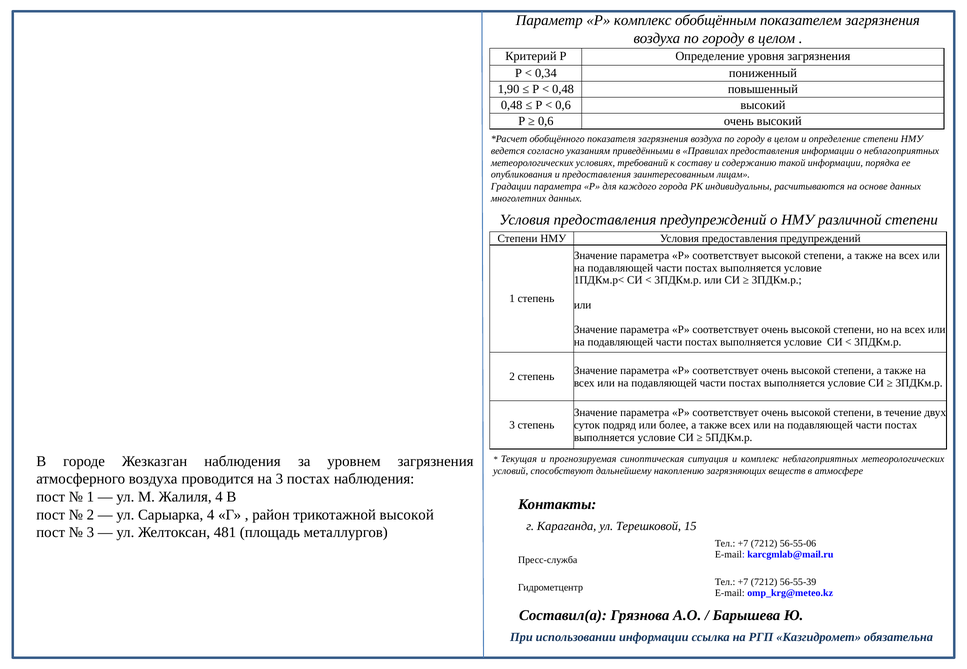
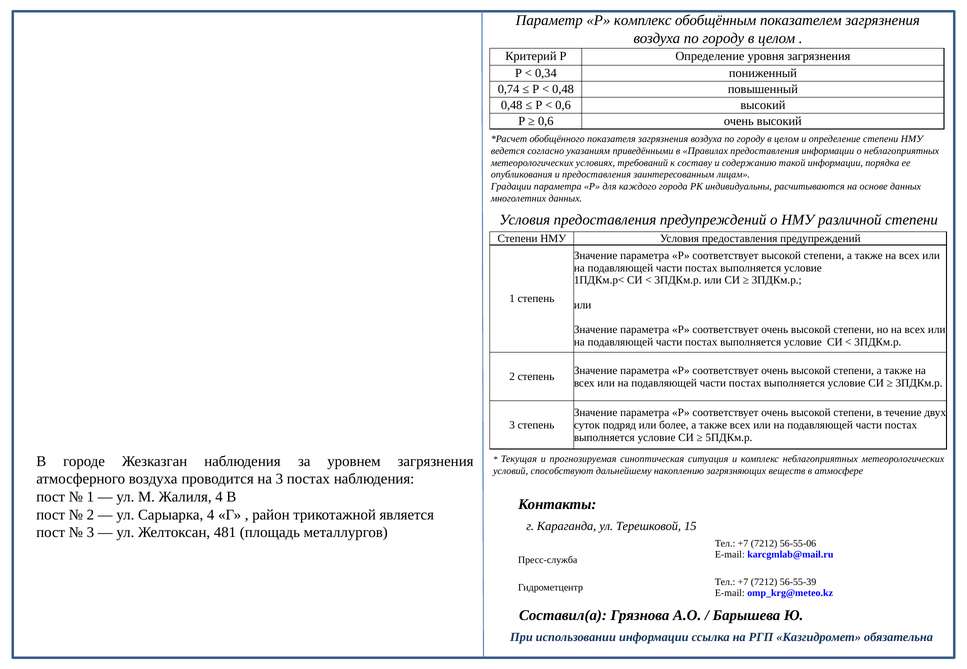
1,90: 1,90 -> 0,74
трикотажной высокой: высокой -> является
